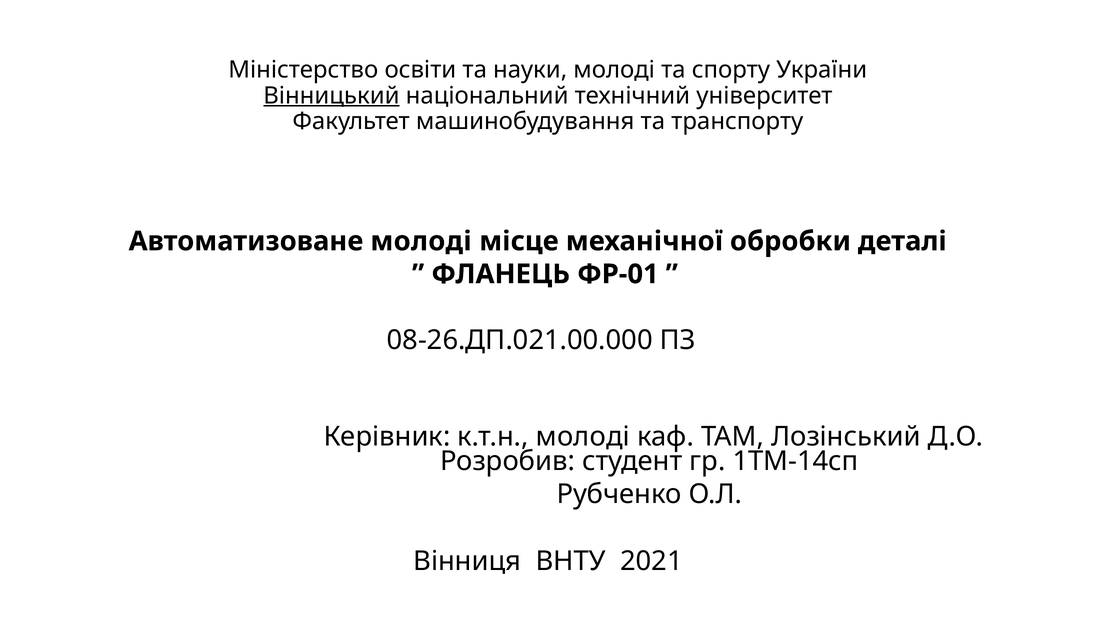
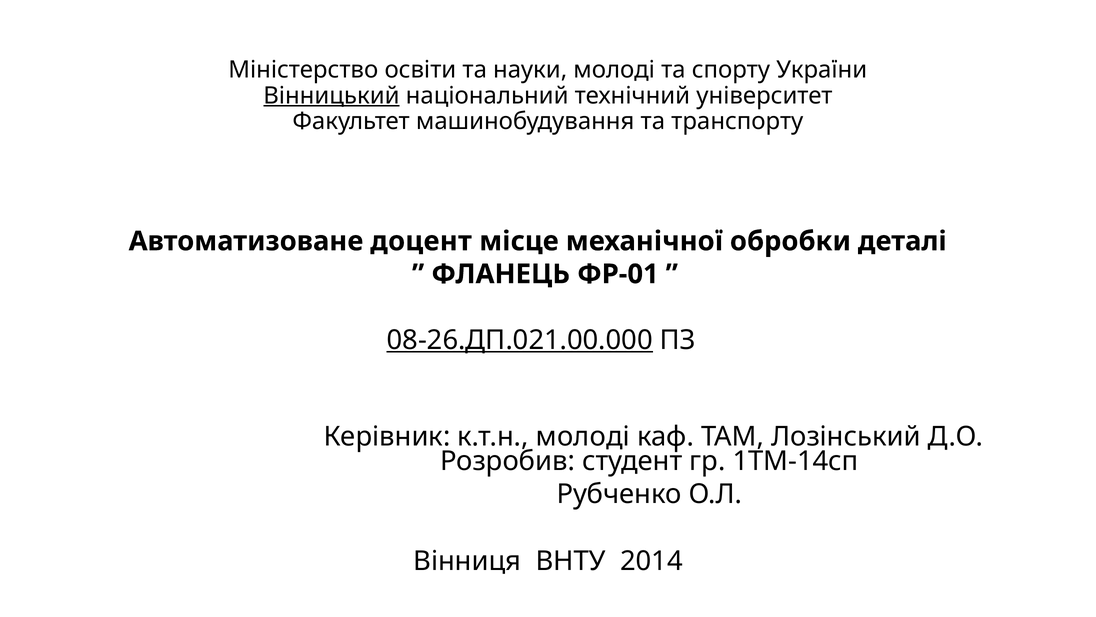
Автоматизоване молоді: молоді -> доцент
08-26.ДП.021.00.000 underline: none -> present
2021: 2021 -> 2014
